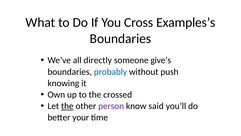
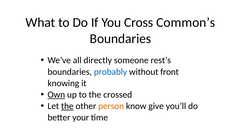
Examples’s: Examples’s -> Common’s
give’s: give’s -> rest’s
push: push -> front
Own underline: none -> present
person colour: purple -> orange
said: said -> give
